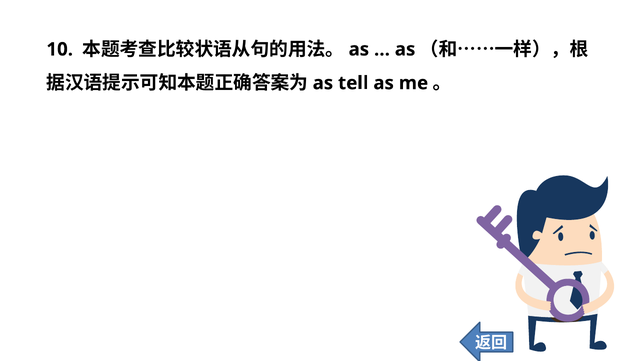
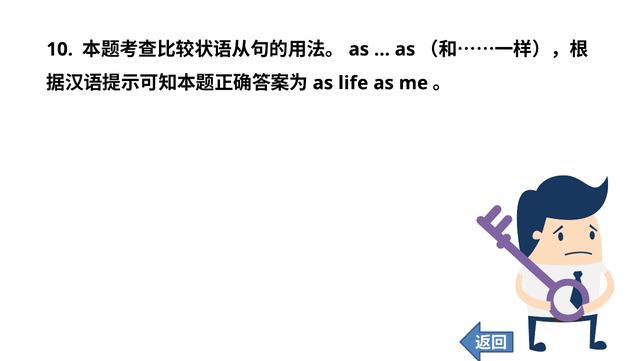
tell: tell -> life
